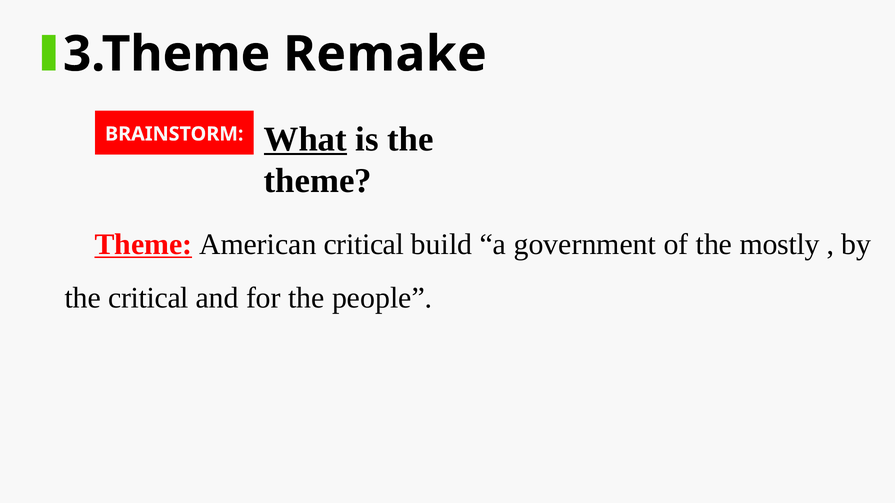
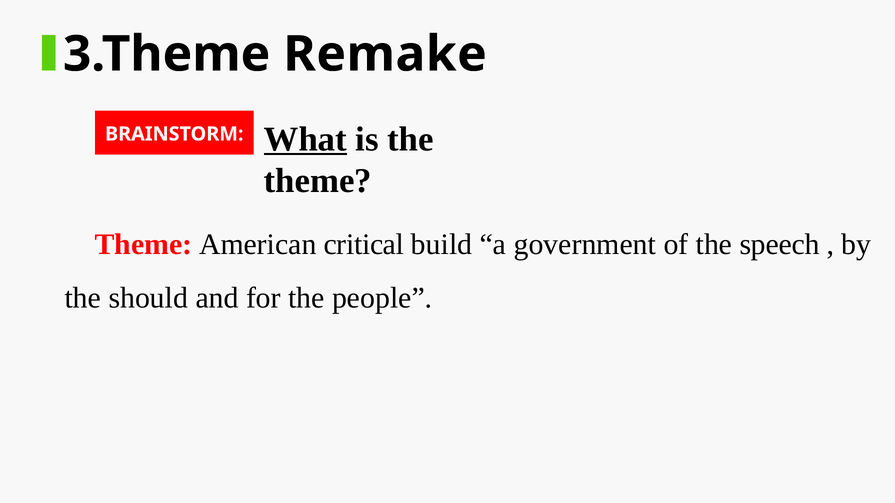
Theme at (143, 245) underline: present -> none
mostly: mostly -> speech
the critical: critical -> should
